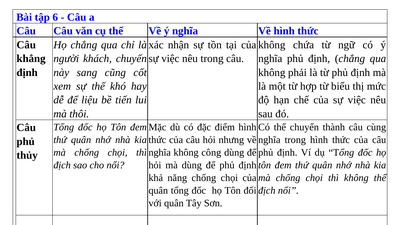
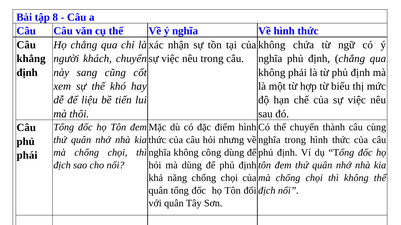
6: 6 -> 8
thủy: thủy -> phái
